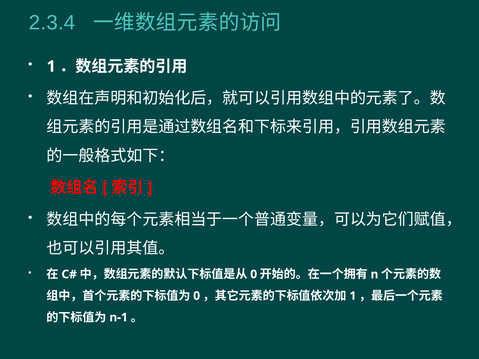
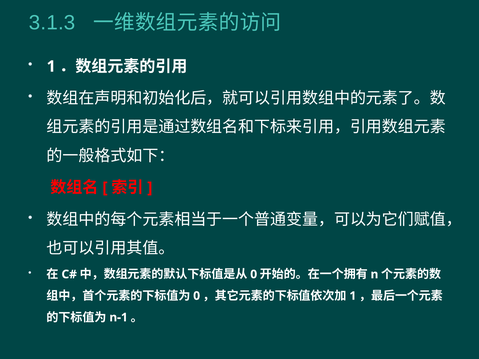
2.3.4: 2.3.4 -> 3.1.3
